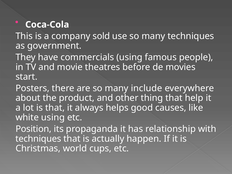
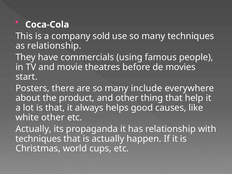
as government: government -> relationship
white using: using -> other
Position at (34, 129): Position -> Actually
